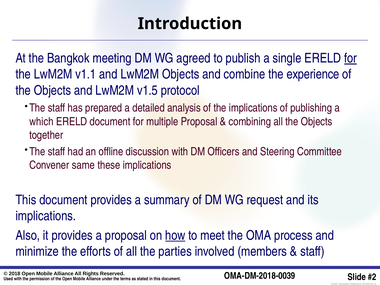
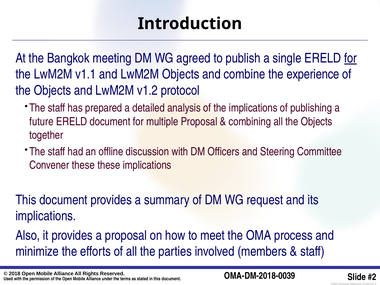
v1.5: v1.5 -> v1.2
which: which -> future
Convener same: same -> these
how underline: present -> none
